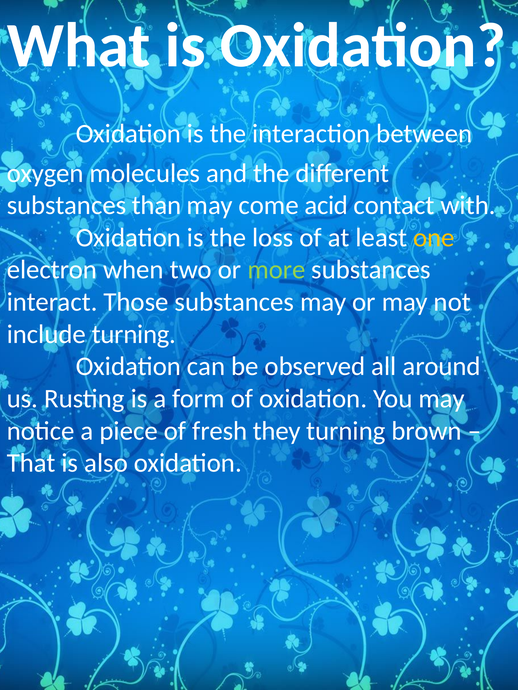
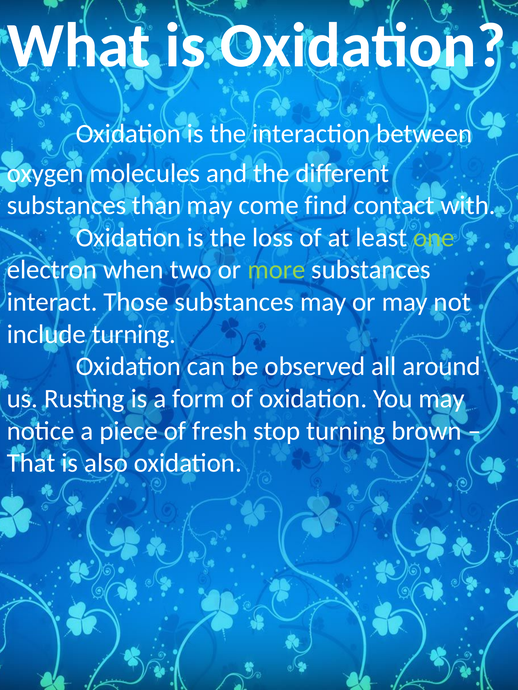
acid: acid -> find
one colour: yellow -> light green
they: they -> stop
